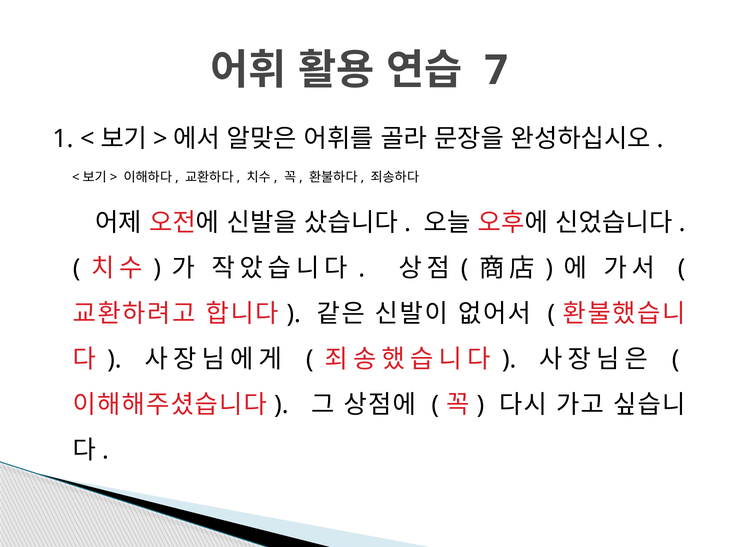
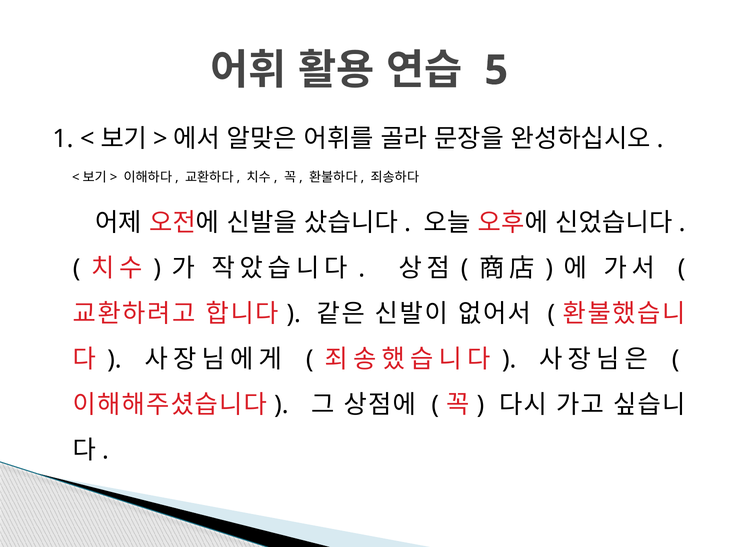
7: 7 -> 5
